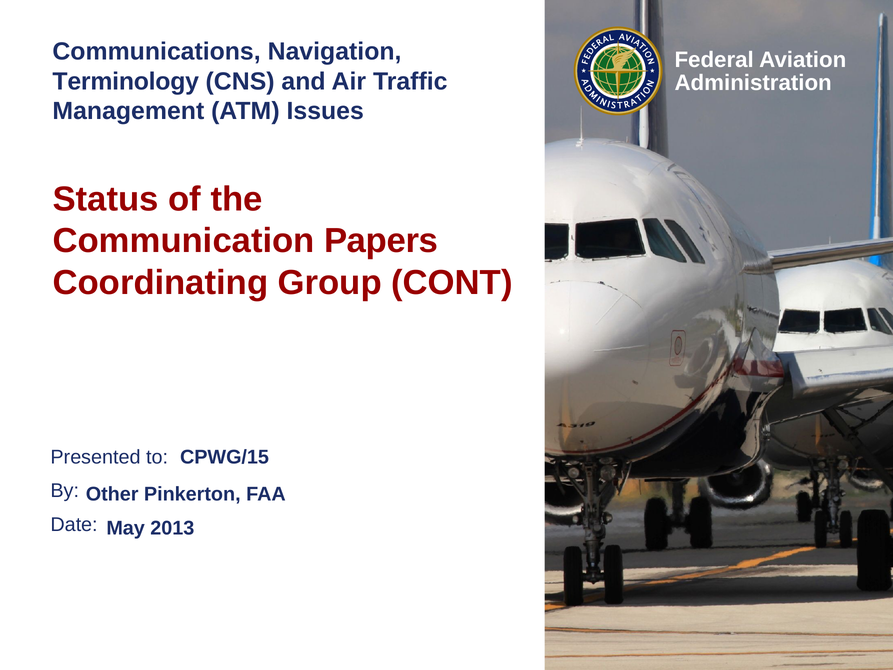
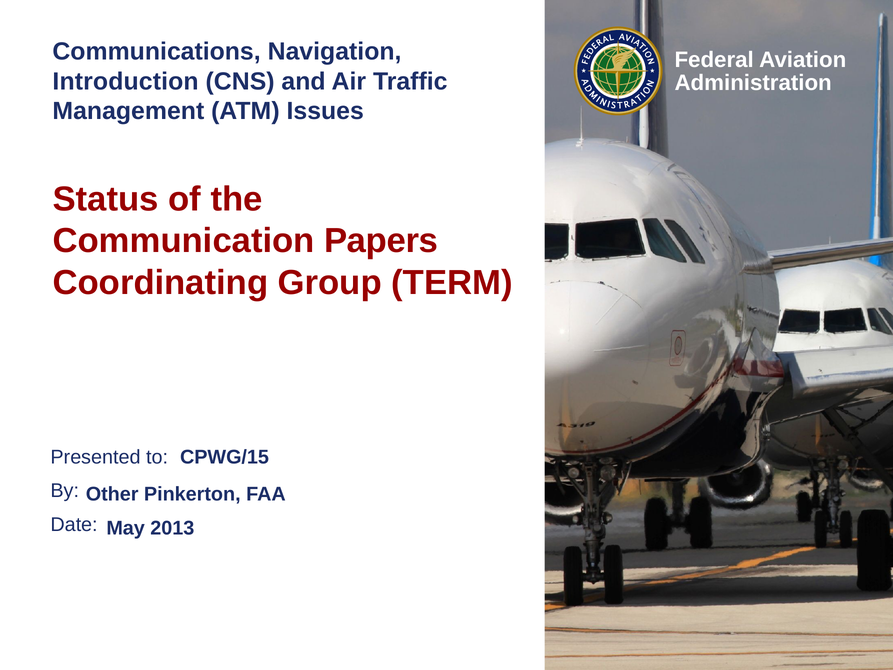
Terminology: Terminology -> Introduction
CONT: CONT -> TERM
